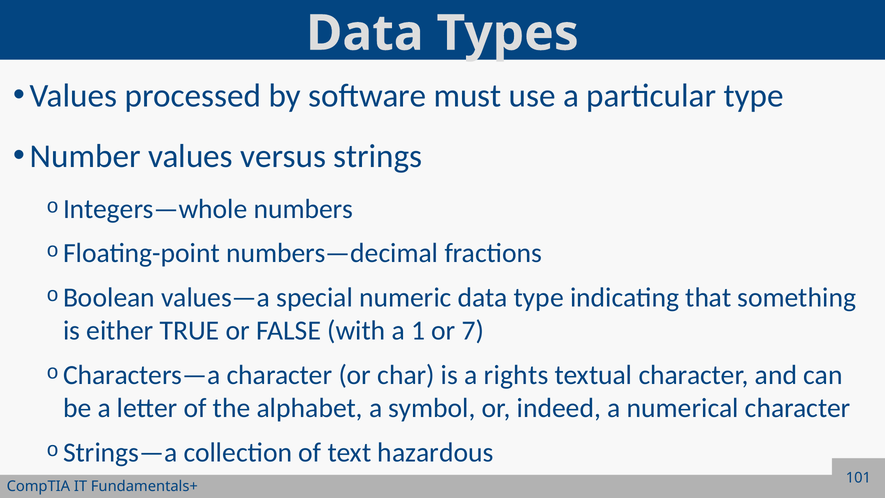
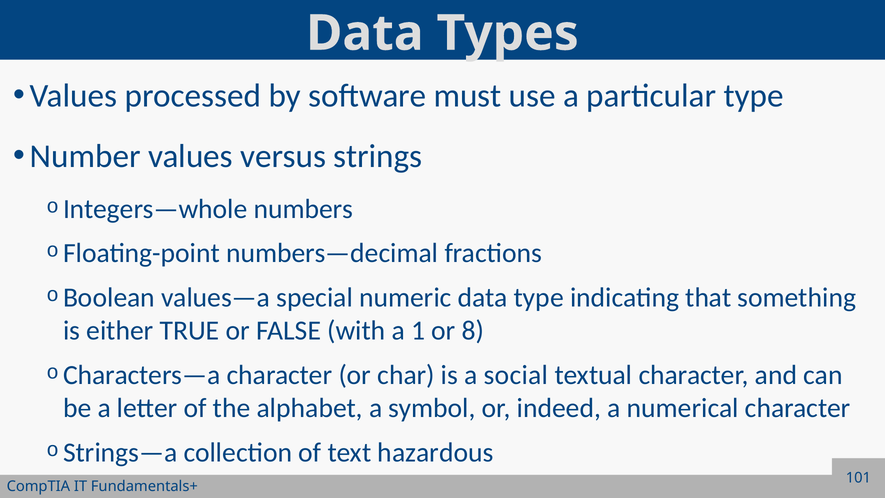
7: 7 -> 8
rights: rights -> social
